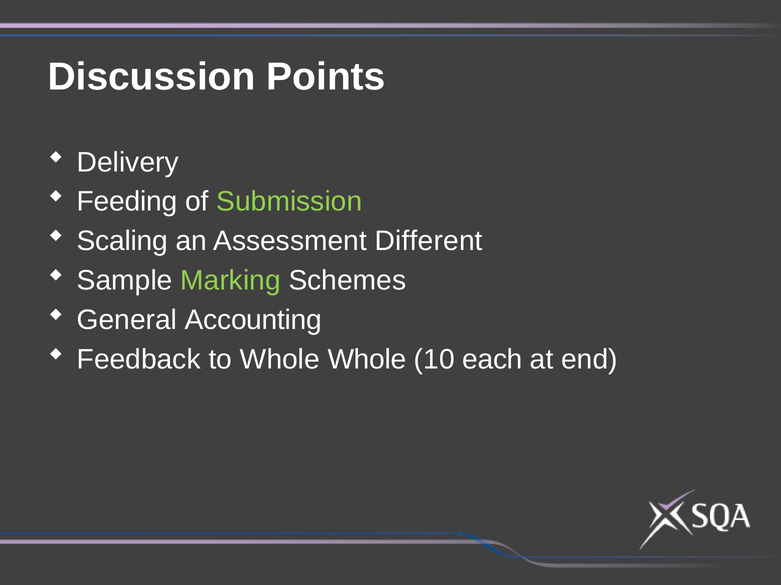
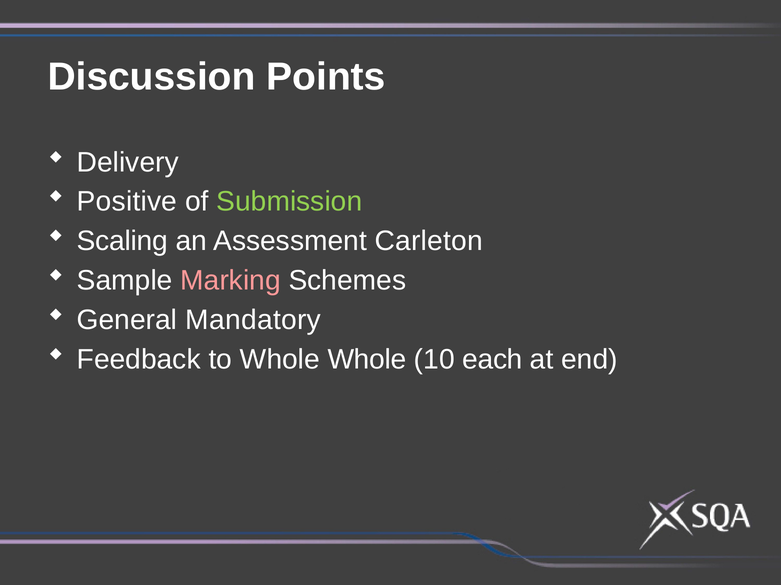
Feeding: Feeding -> Positive
Different: Different -> Carleton
Marking colour: light green -> pink
Accounting: Accounting -> Mandatory
